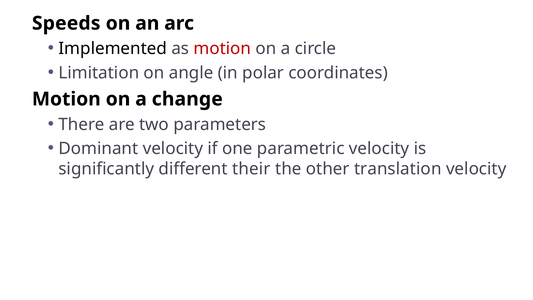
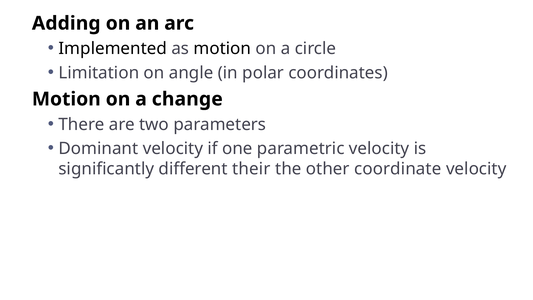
Speeds: Speeds -> Adding
motion at (222, 49) colour: red -> black
translation: translation -> coordinate
